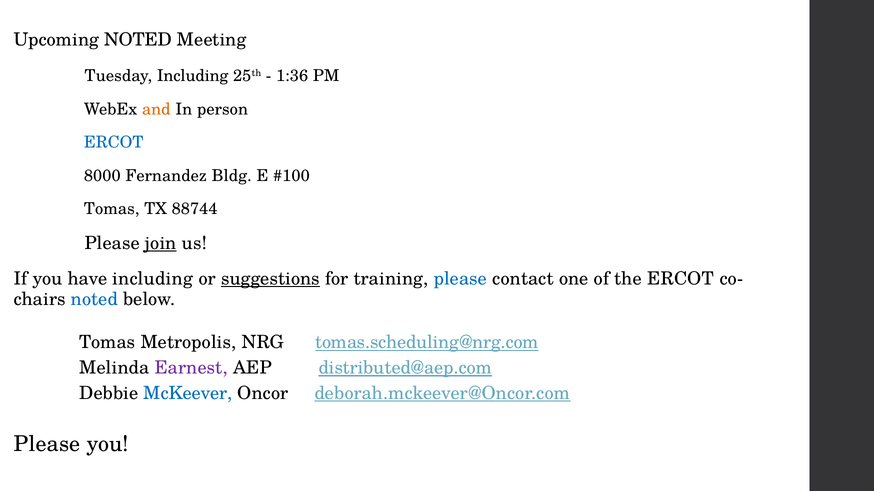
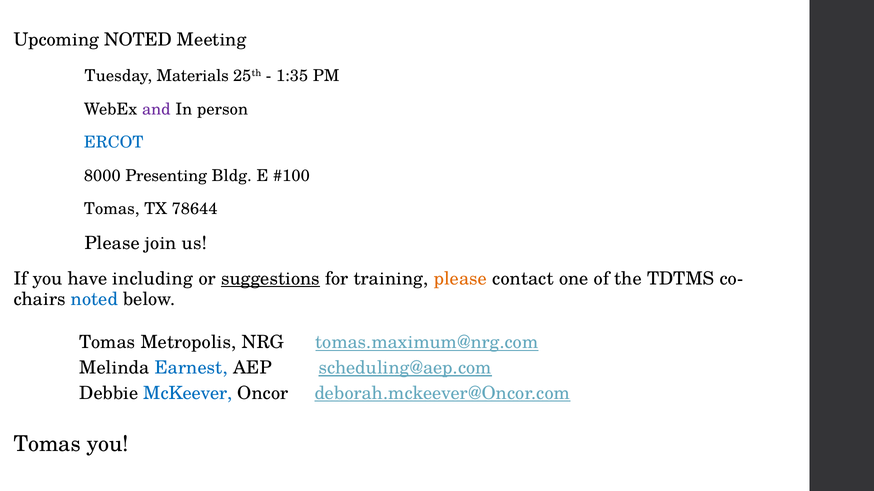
Tuesday Including: Including -> Materials
1:36: 1:36 -> 1:35
and colour: orange -> purple
Fernandez: Fernandez -> Presenting
88744: 88744 -> 78644
join underline: present -> none
please at (460, 279) colour: blue -> orange
the ERCOT: ERCOT -> TDTMS
tomas.scheduling@nrg.com: tomas.scheduling@nrg.com -> tomas.maximum@nrg.com
Earnest colour: purple -> blue
distributed@aep.com: distributed@aep.com -> scheduling@aep.com
Please at (47, 445): Please -> Tomas
